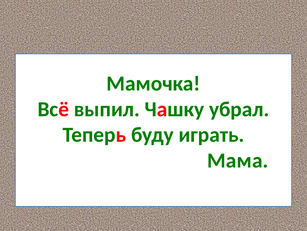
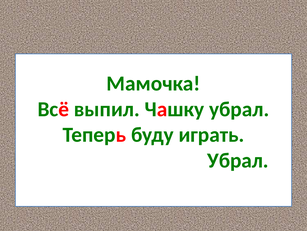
Мама at (238, 160): Мама -> Убрал
